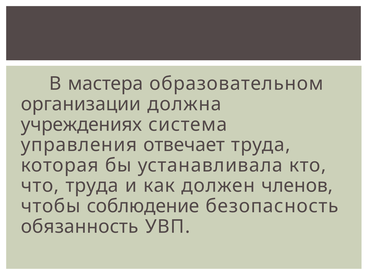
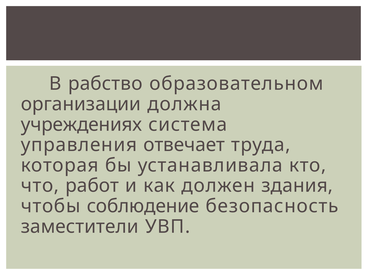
мастера: мастера -> рабство
что труда: труда -> работ
членов: членов -> здания
обязанность: обязанность -> заместители
